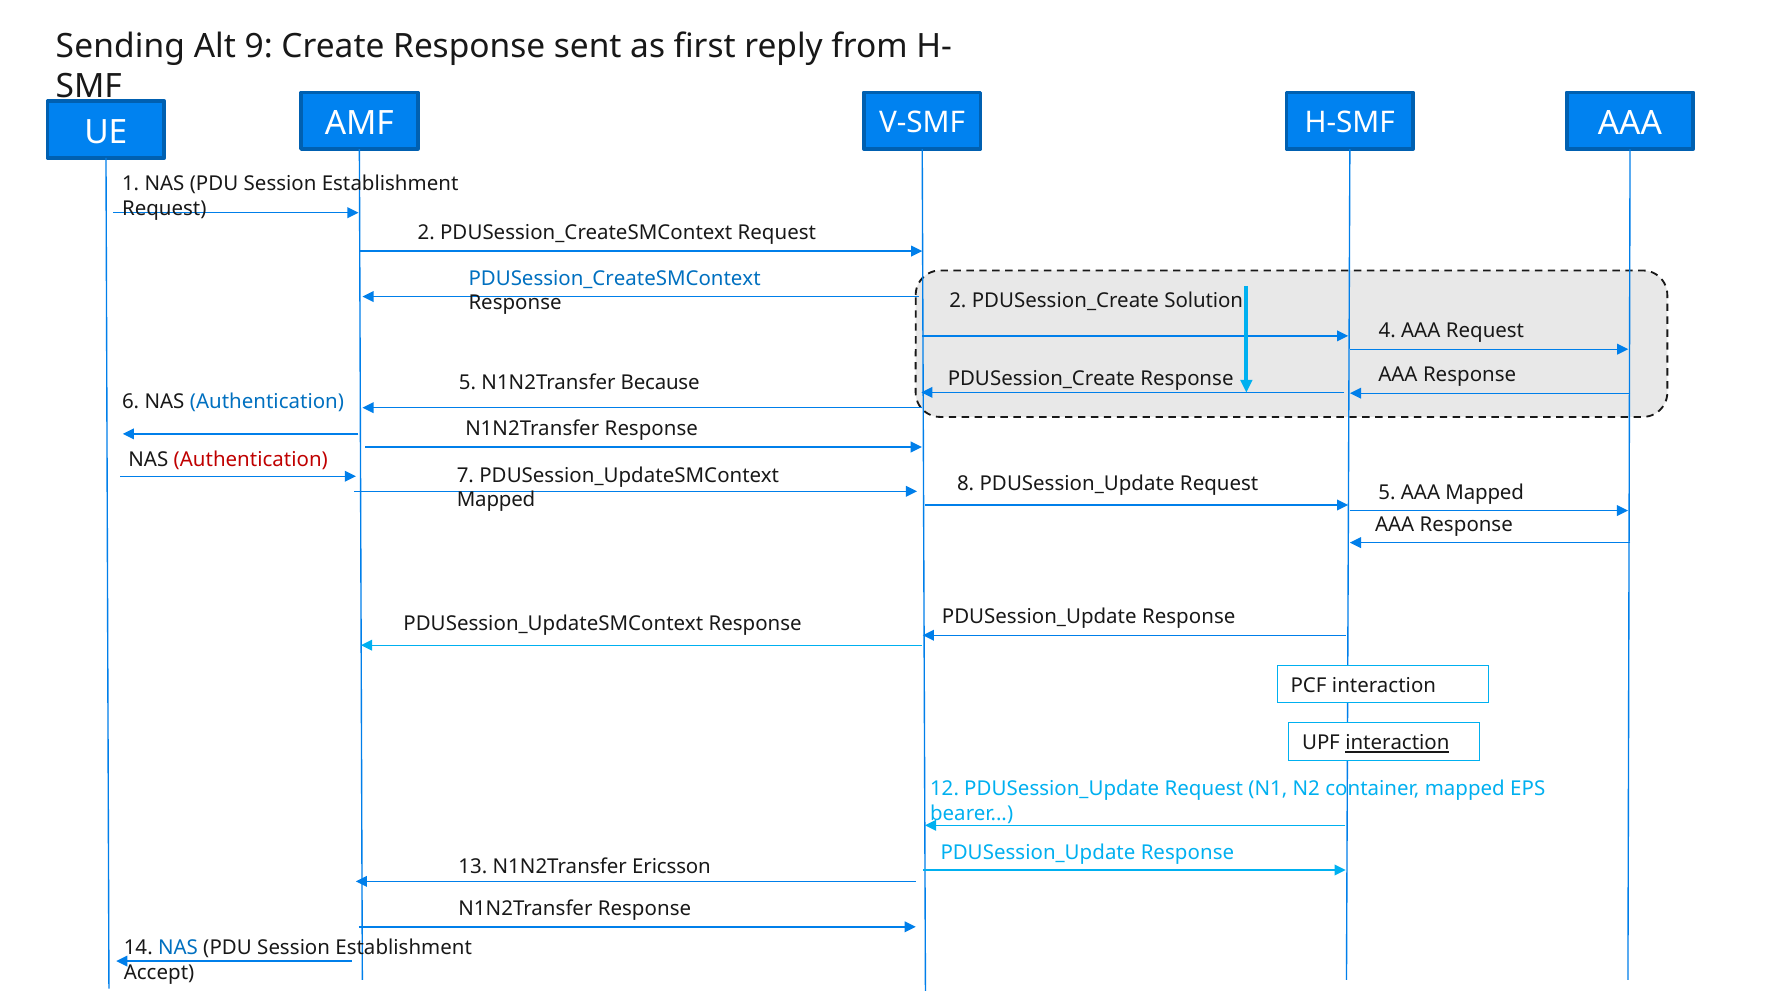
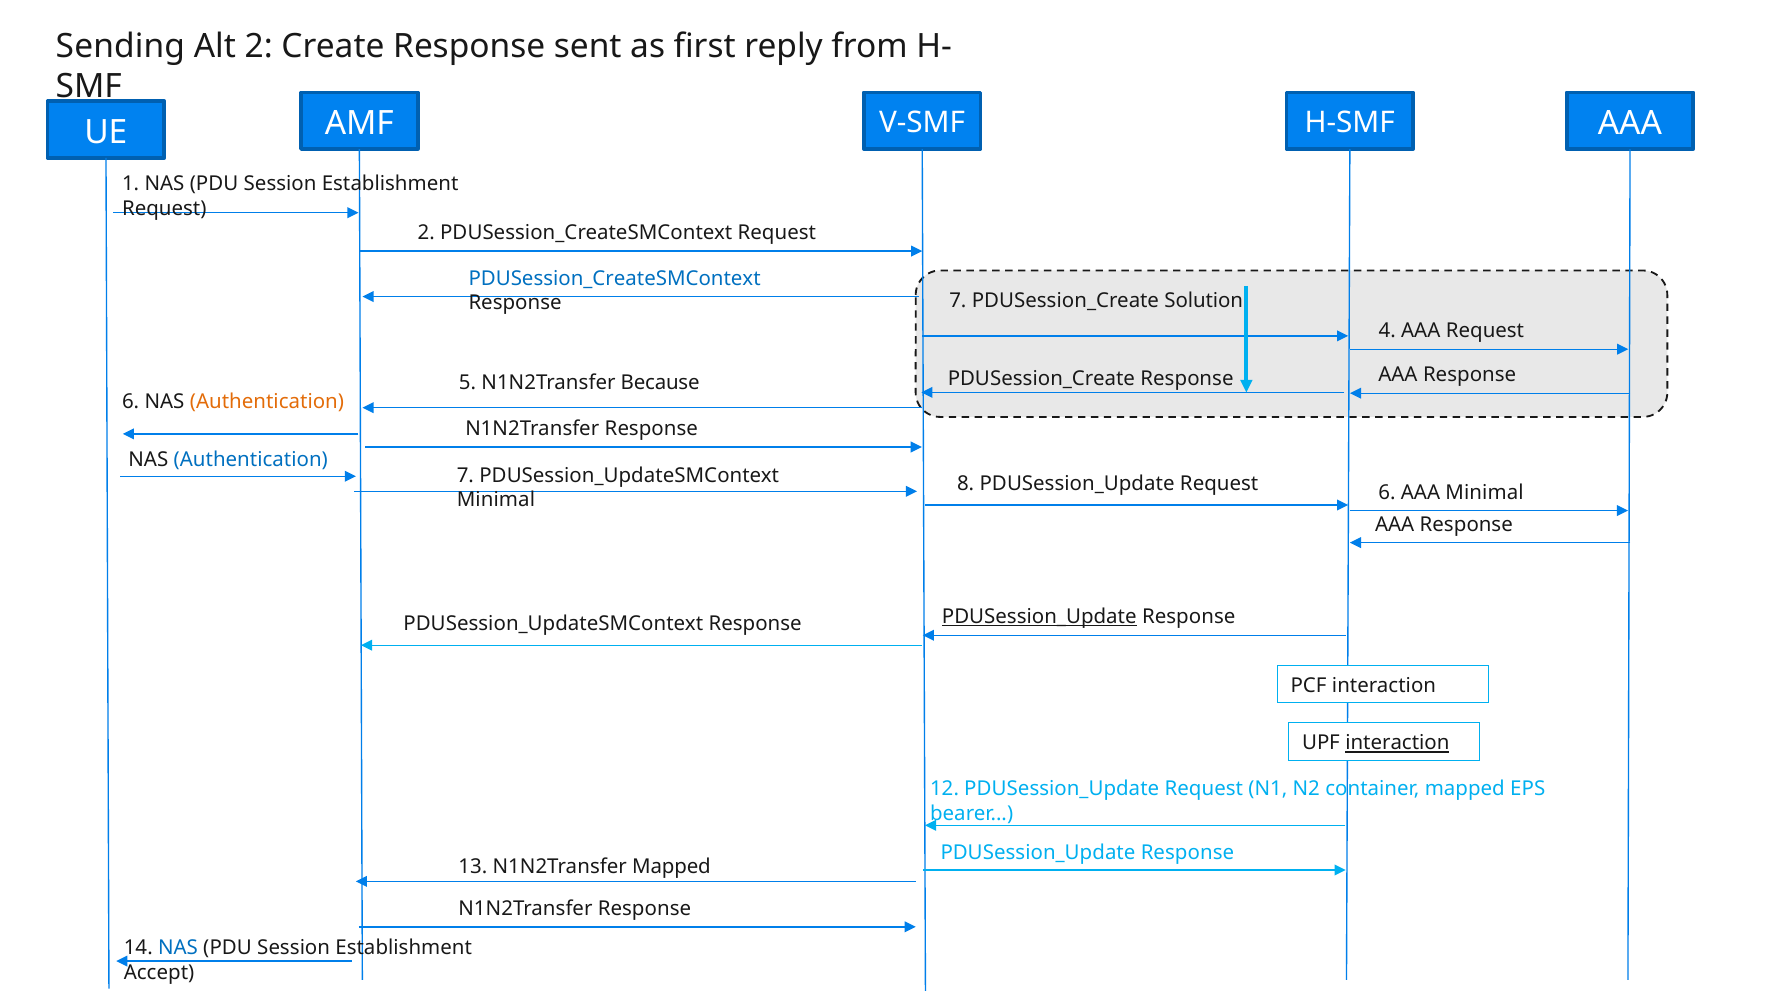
Alt 9: 9 -> 2
Response 2: 2 -> 7
Authentication at (267, 402) colour: blue -> orange
Authentication at (251, 460) colour: red -> blue
PDUSession_Update Request 5: 5 -> 6
AAA Mapped: Mapped -> Minimal
Mapped at (496, 500): Mapped -> Minimal
PDUSession_Update at (1039, 616) underline: none -> present
N1N2Transfer Ericsson: Ericsson -> Mapped
